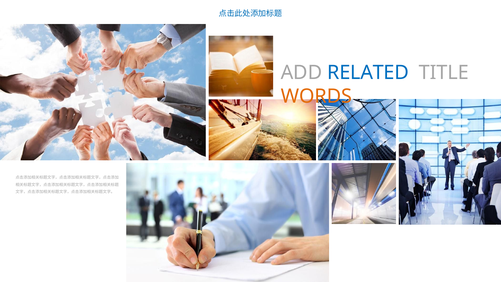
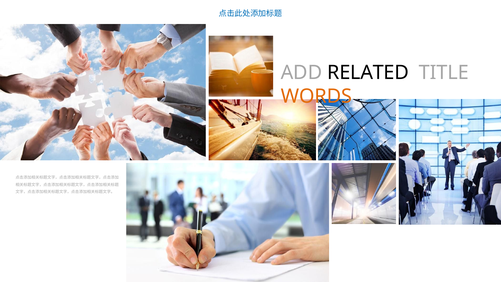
RELATED colour: blue -> black
